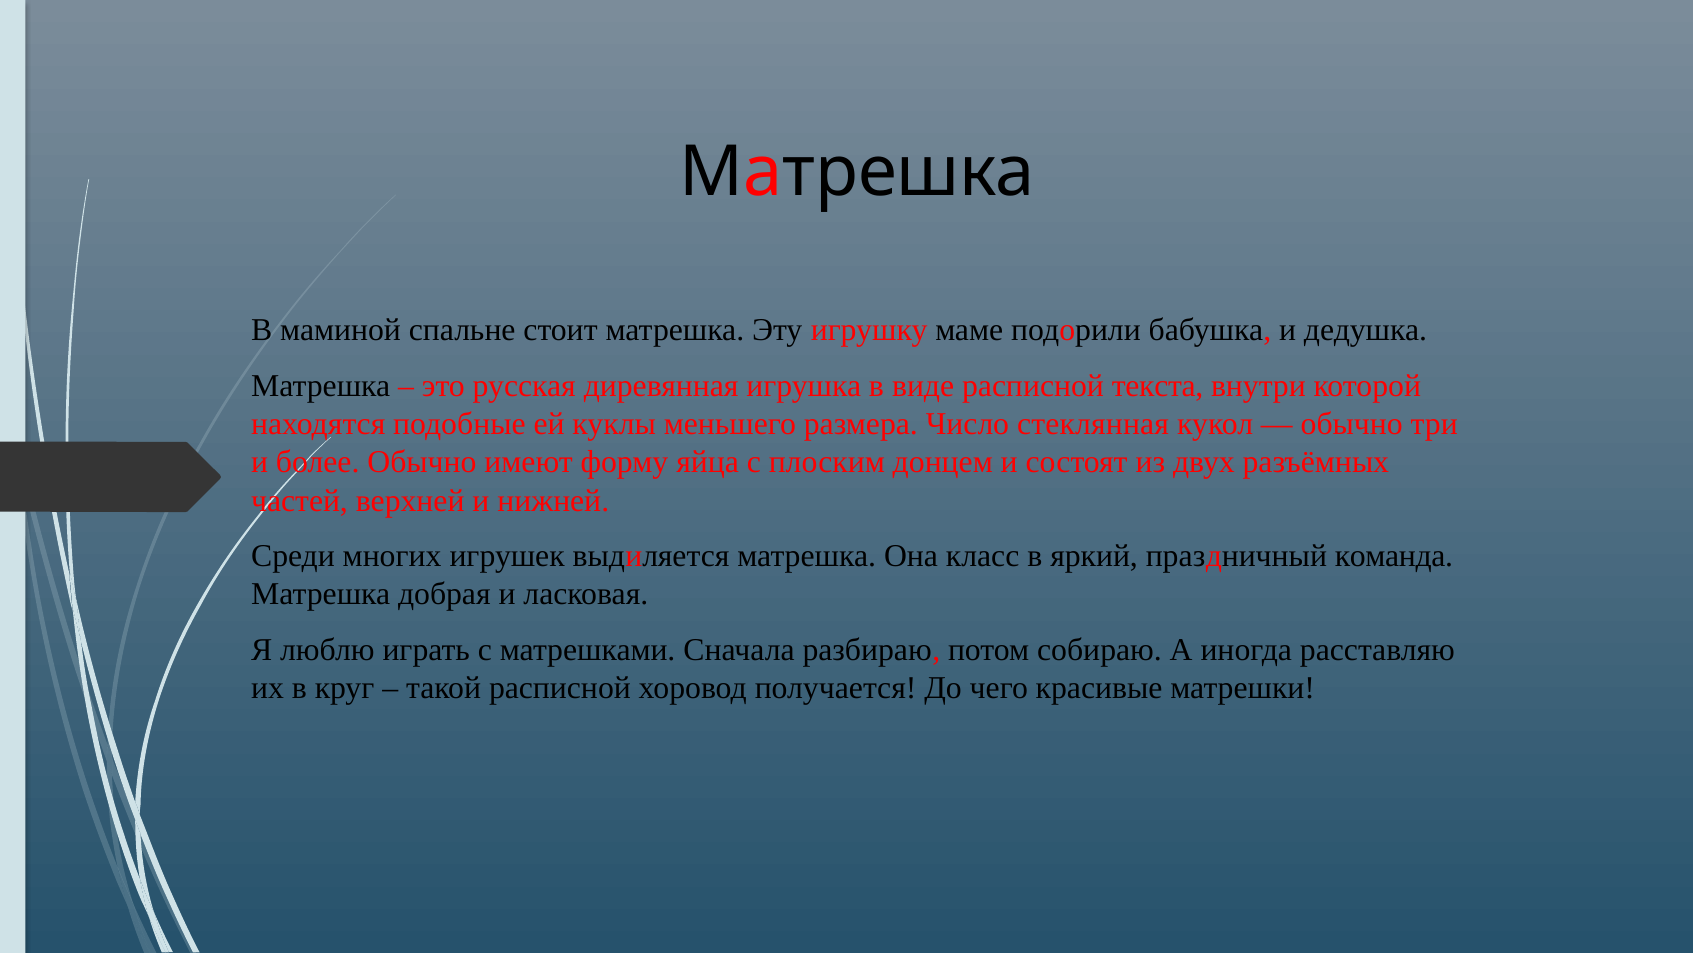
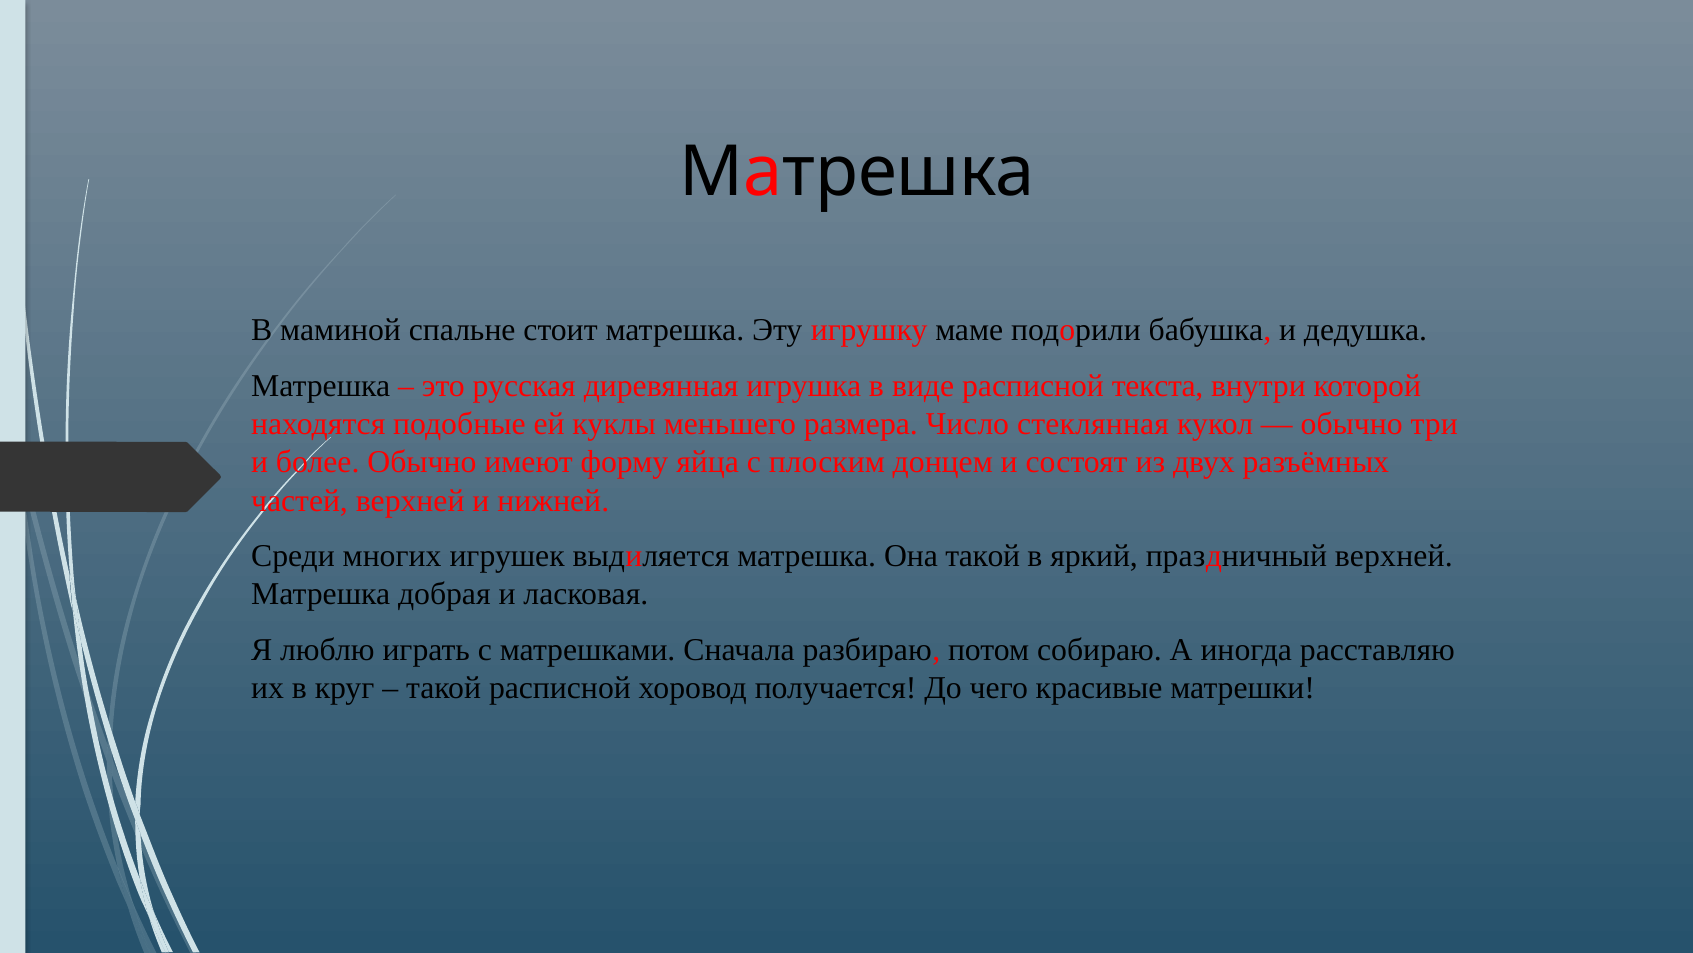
Она класс: класс -> такой
праздничный команда: команда -> верхней
